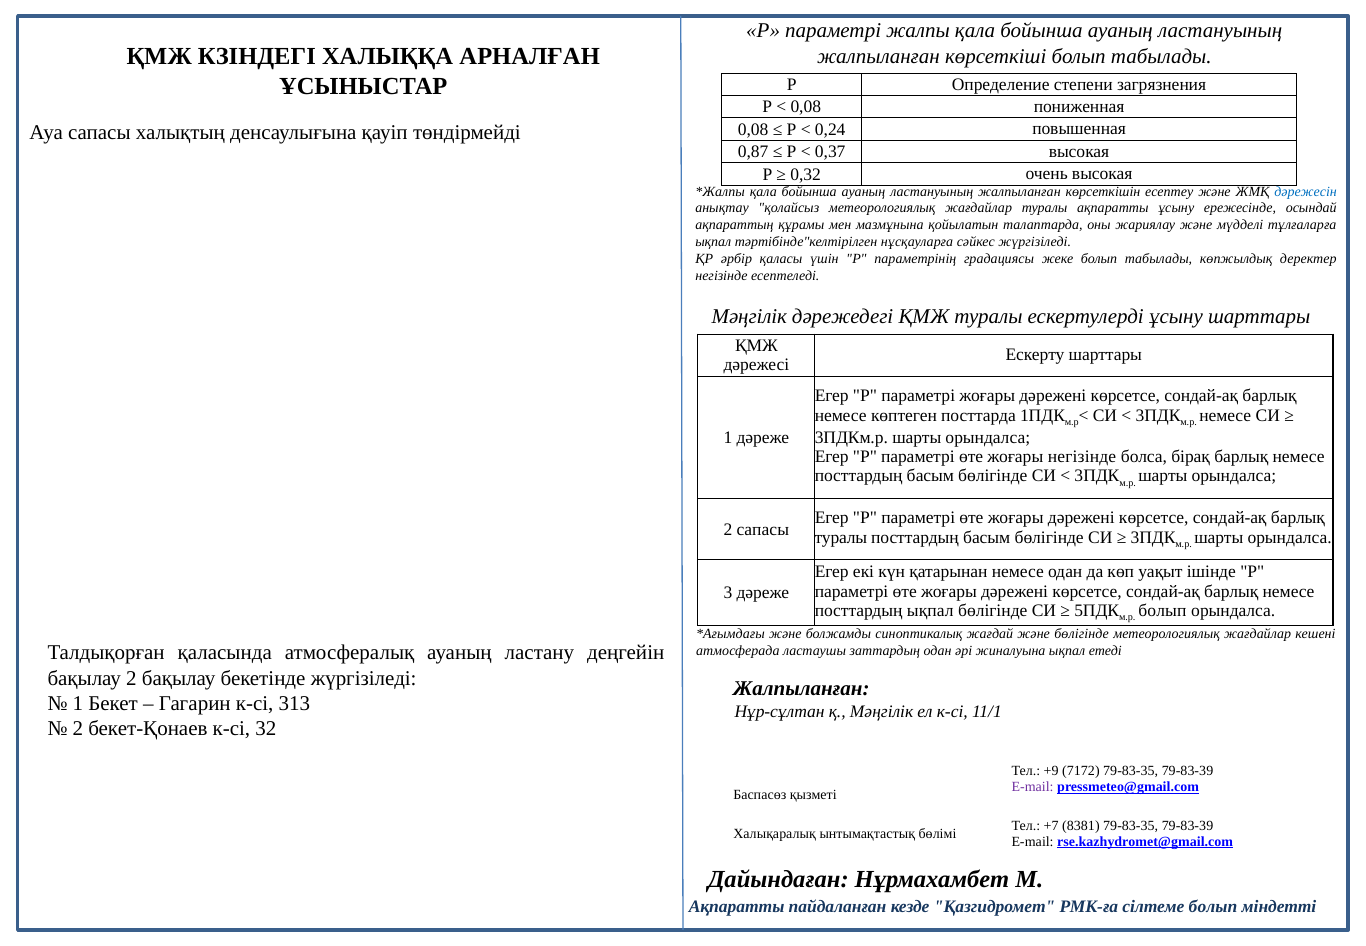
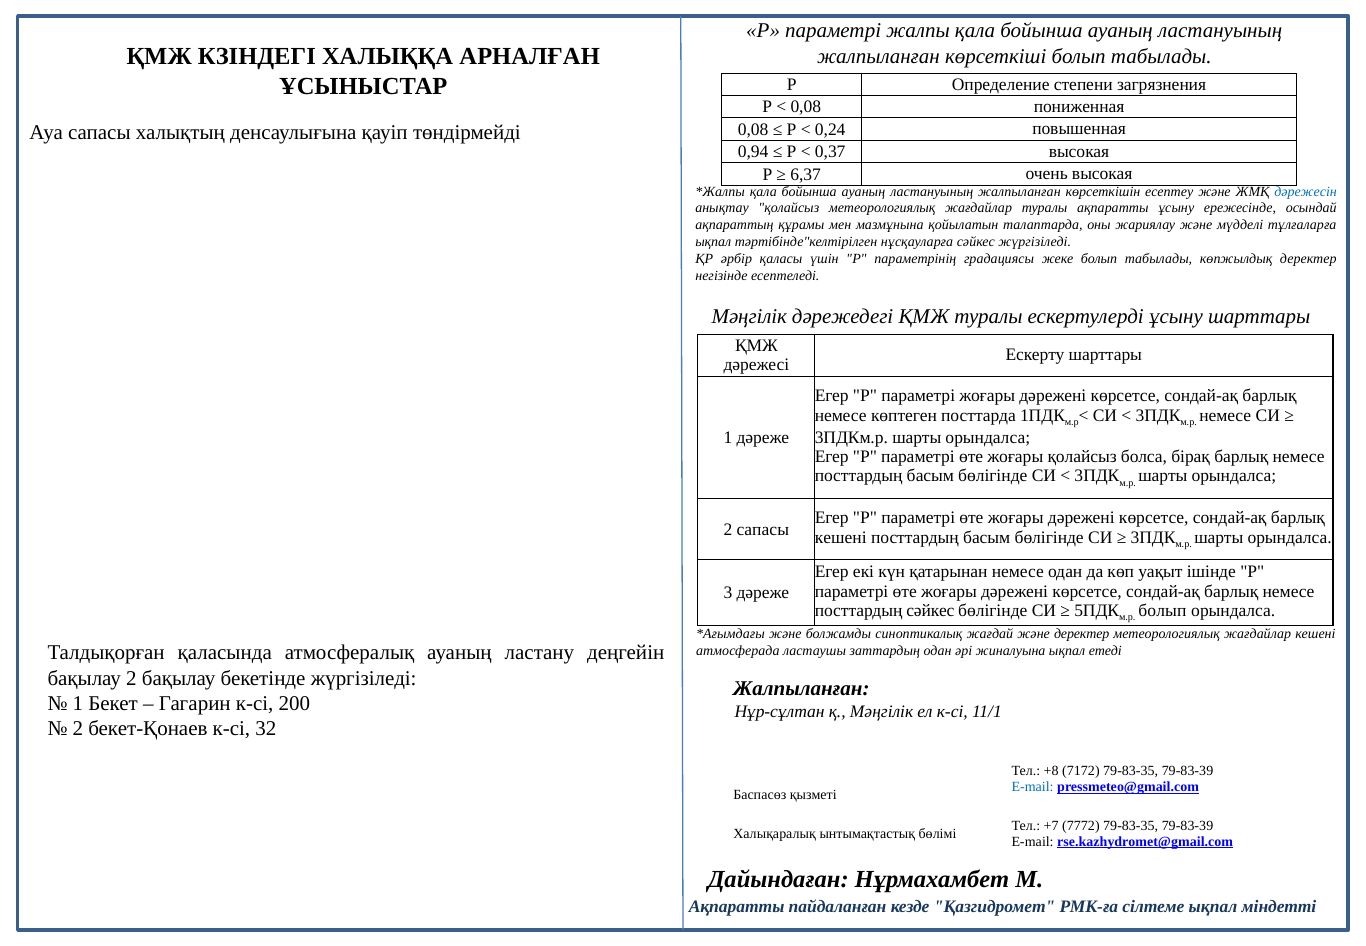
0,87: 0,87 -> 0,94
0,32: 0,32 -> 6,37
жоғары негізінде: негізінде -> қолайсыз
туралы at (841, 537): туралы -> кешені
посттардың ықпал: ықпал -> сәйкес
және бөлігінде: бөлігінде -> деректер
313: 313 -> 200
+9: +9 -> +8
E-mail at (1033, 787) colour: purple -> blue
8381: 8381 -> 7772
сілтеме болып: болып -> ықпал
